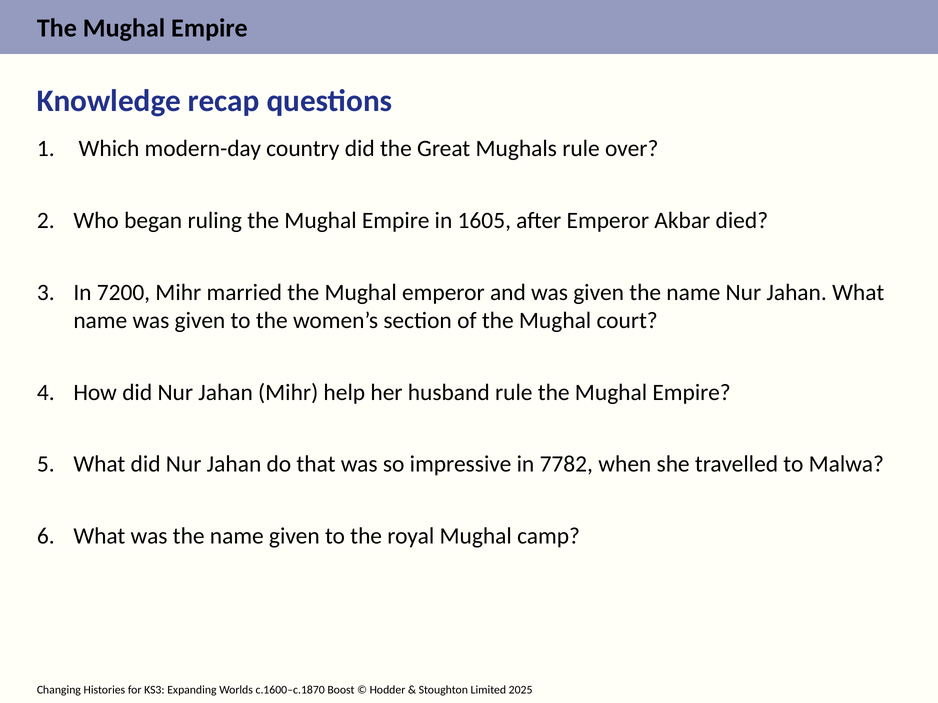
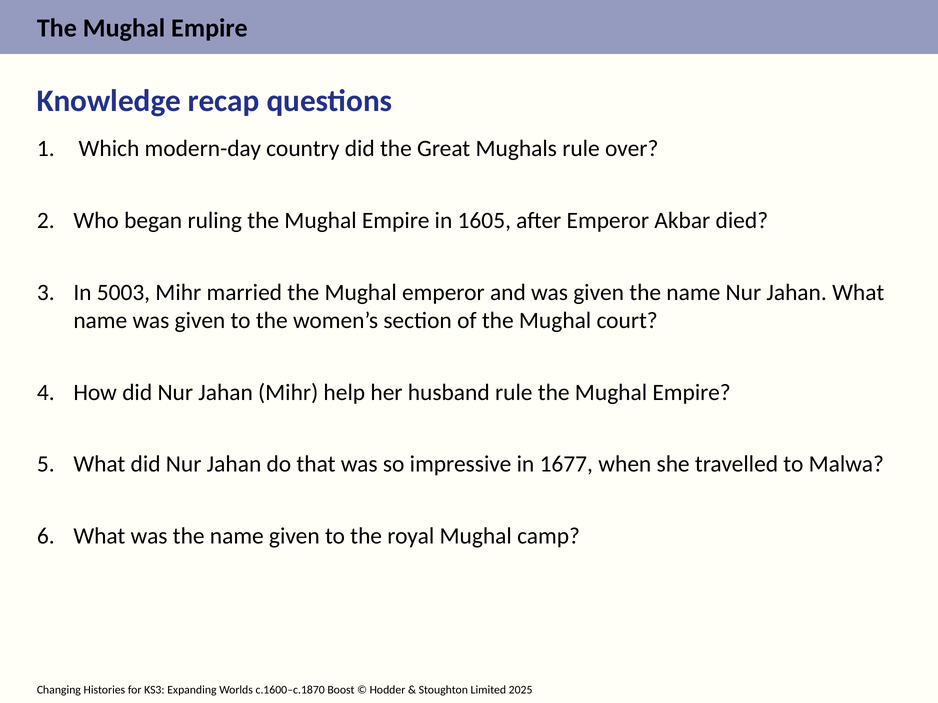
7200: 7200 -> 5003
7782: 7782 -> 1677
